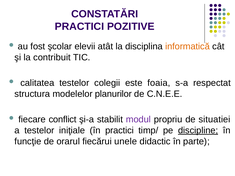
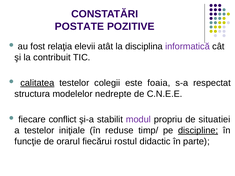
PRACTICI at (79, 27): PRACTICI -> POSTATE
şcolar: şcolar -> relaţia
informatică colour: orange -> purple
calitatea underline: none -> present
planurilor: planurilor -> nedrepte
în practici: practici -> reduse
unele: unele -> rostul
